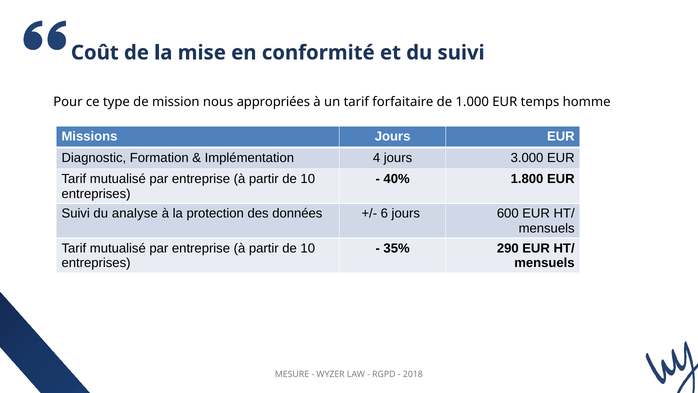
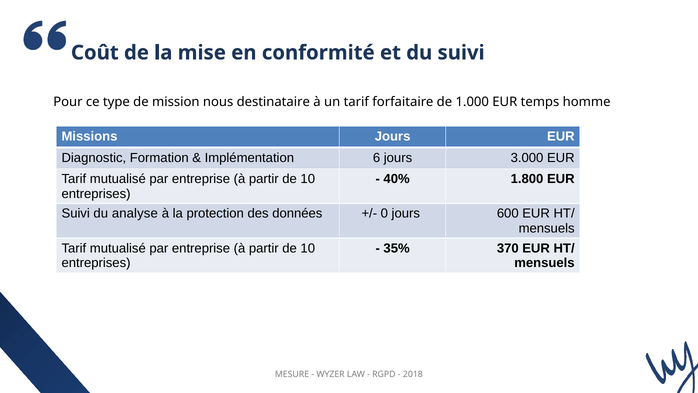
appropriées: appropriées -> destinataire
4: 4 -> 6
6: 6 -> 0
290: 290 -> 370
